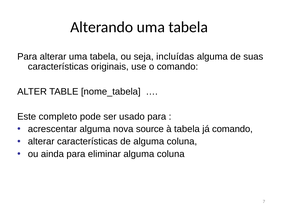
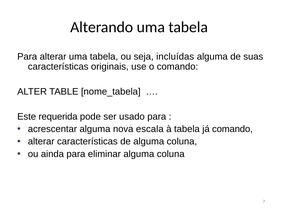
completo: completo -> requerida
source: source -> escala
